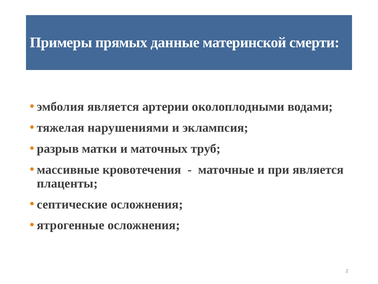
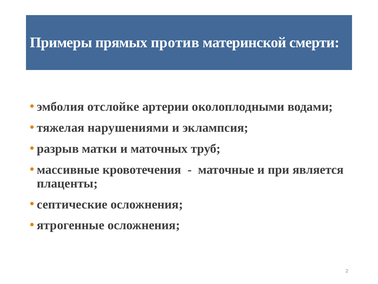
данные: данные -> против
эмболия является: является -> отслойке
